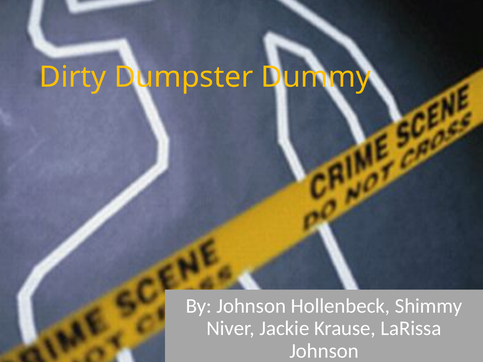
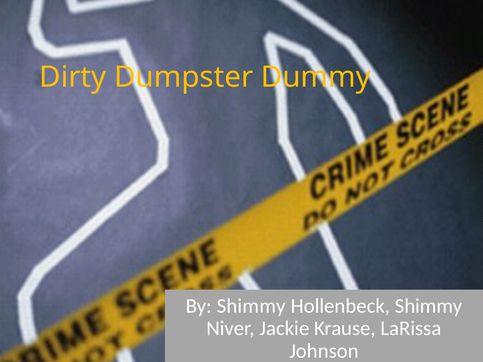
By Johnson: Johnson -> Shimmy
